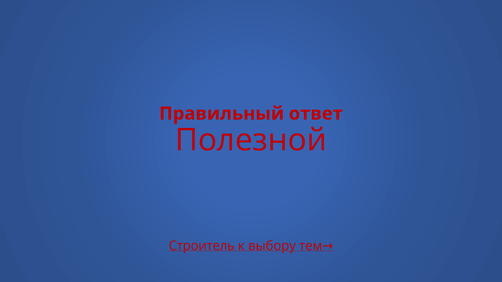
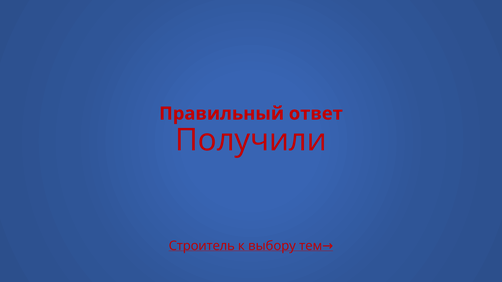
Полезной: Полезной -> Получили
